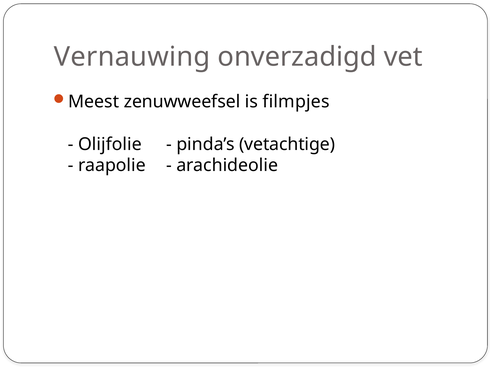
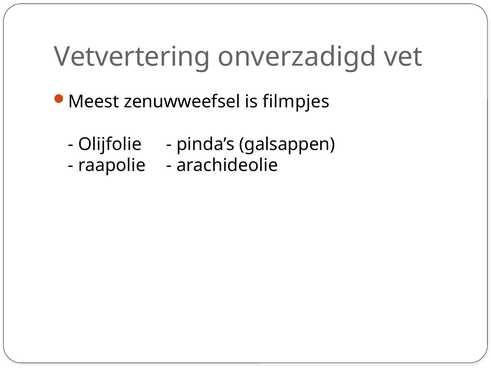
Vernauwing: Vernauwing -> Vetvertering
vetachtige: vetachtige -> galsappen
